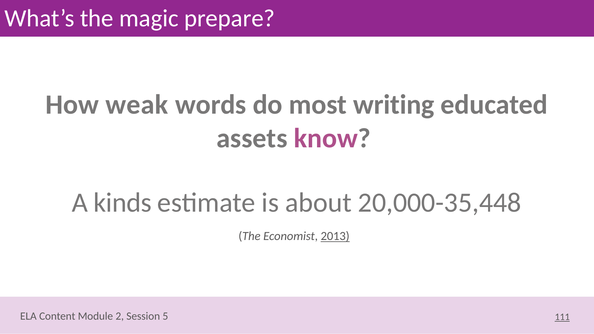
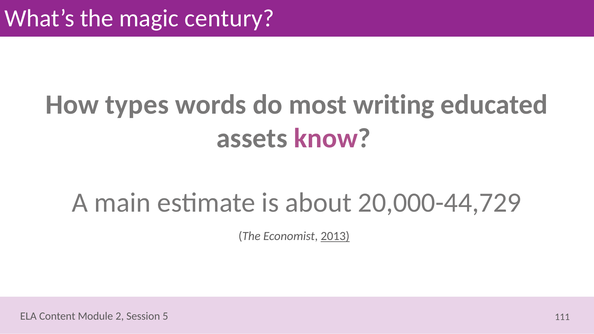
prepare: prepare -> century
weak: weak -> types
kinds: kinds -> main
20,000-35,448: 20,000-35,448 -> 20,000-44,729
111 underline: present -> none
